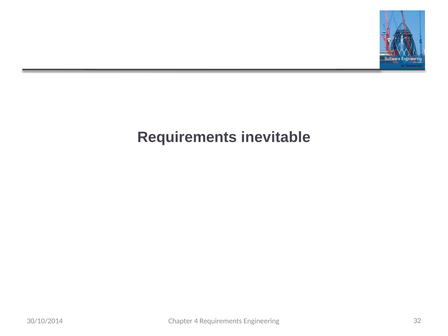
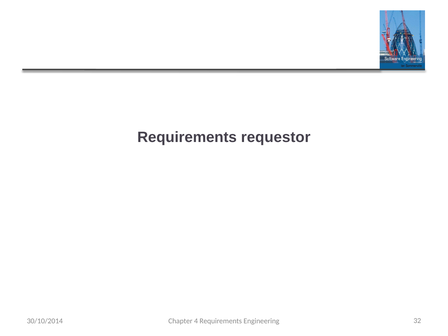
inevitable: inevitable -> requestor
